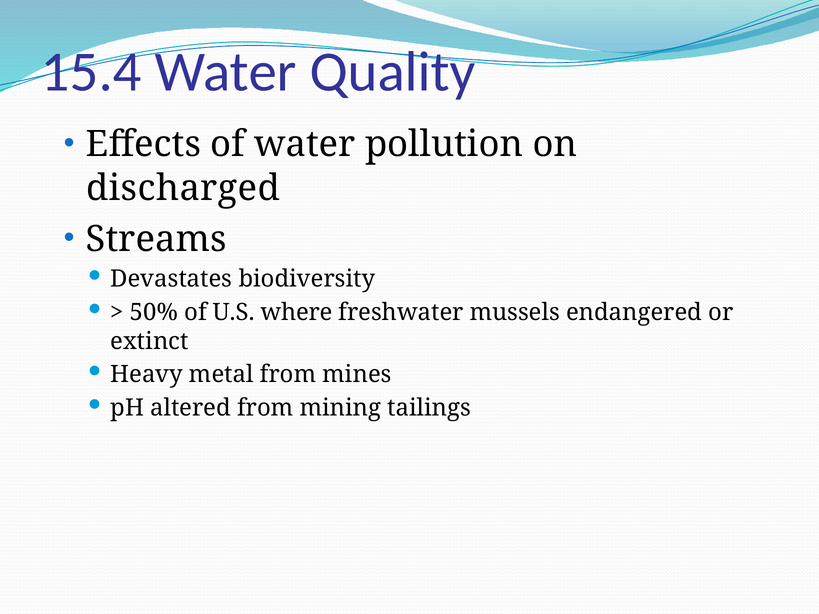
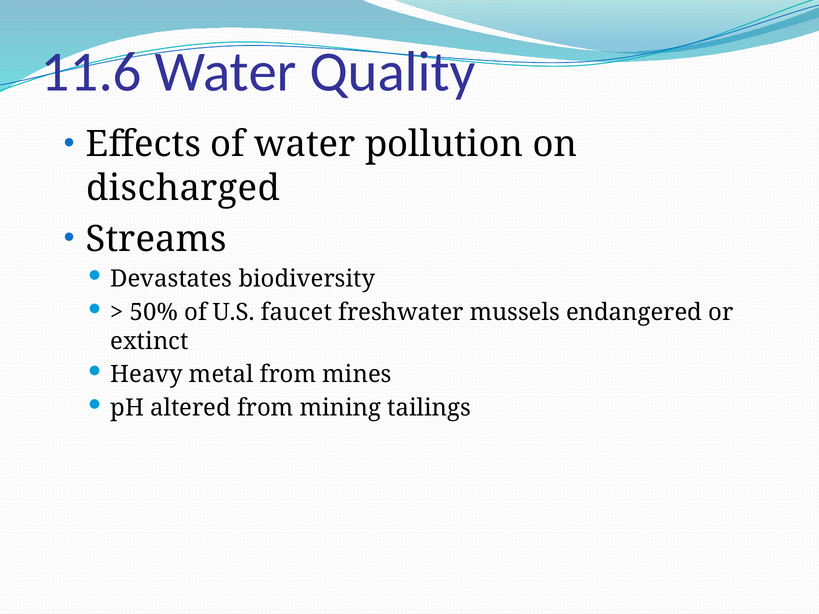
15.4: 15.4 -> 11.6
where: where -> faucet
